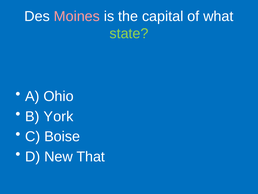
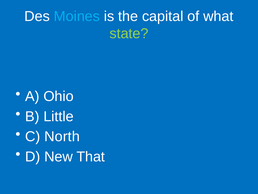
Moines colour: pink -> light blue
York: York -> Little
Boise: Boise -> North
